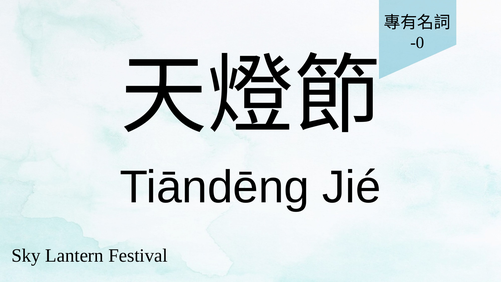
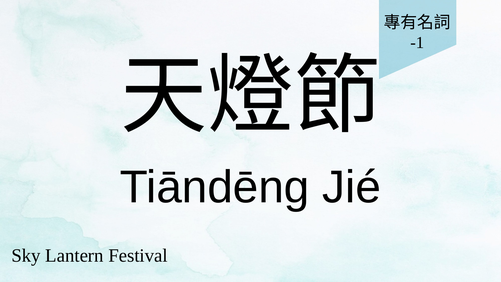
-0: -0 -> -1
